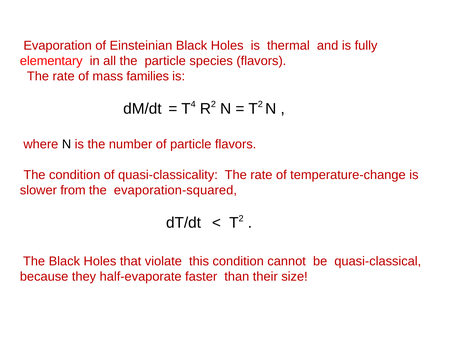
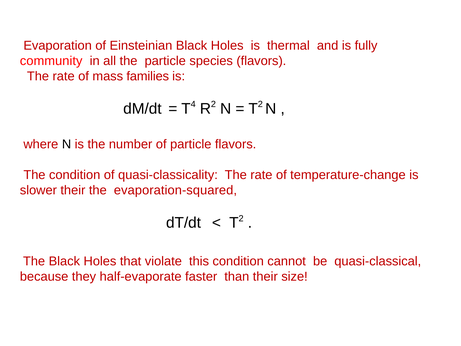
elementary: elementary -> community
slower from: from -> their
